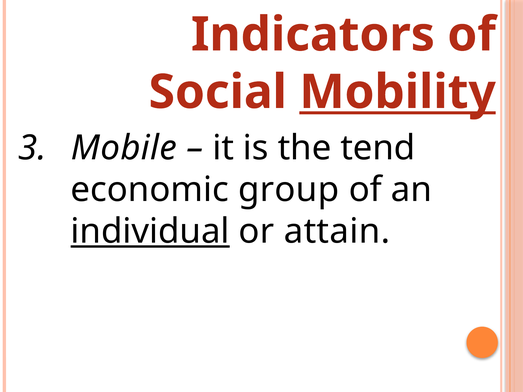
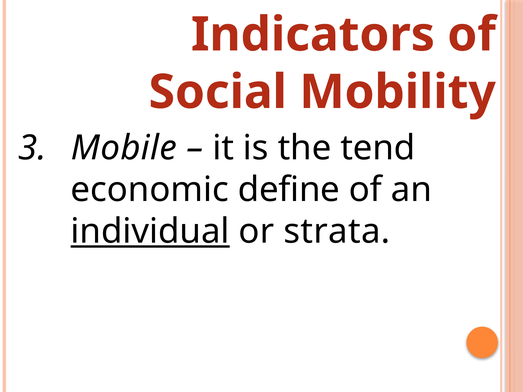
Mobility underline: present -> none
group: group -> define
attain: attain -> strata
